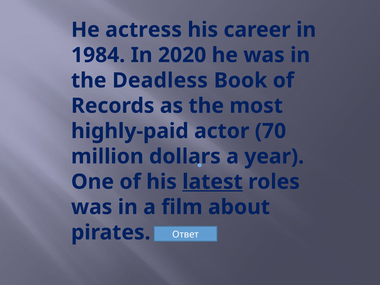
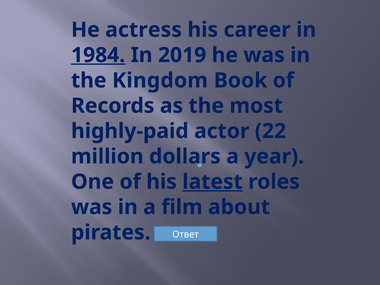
1984 underline: none -> present
2020: 2020 -> 2019
Deadless: Deadless -> Kingdom
70: 70 -> 22
